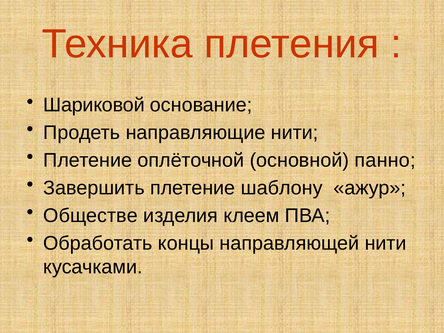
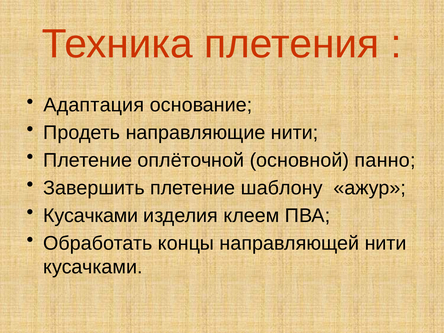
Шариковой: Шариковой -> Адаптация
Обществе at (91, 216): Обществе -> Кусачками
